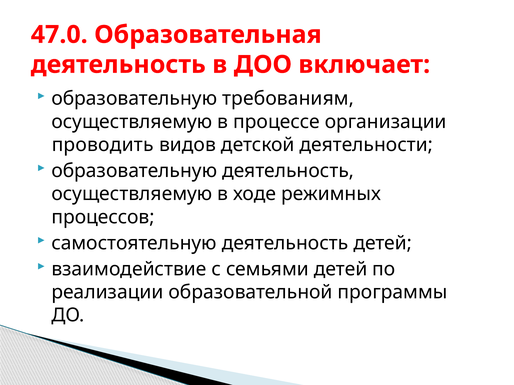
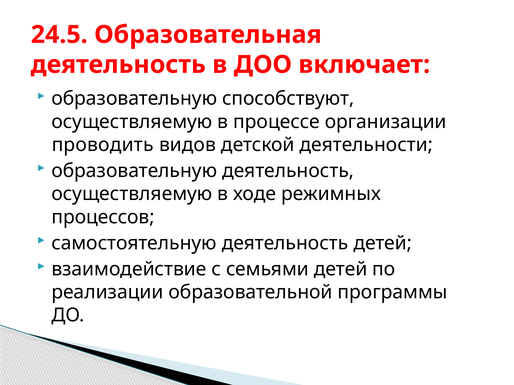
47.0: 47.0 -> 24.5
требованиям: требованиям -> способствуют
